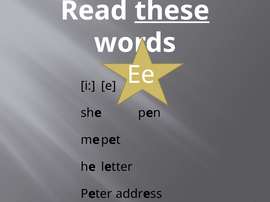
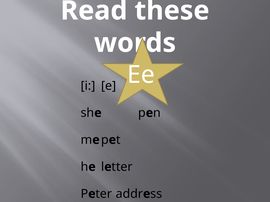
these underline: present -> none
